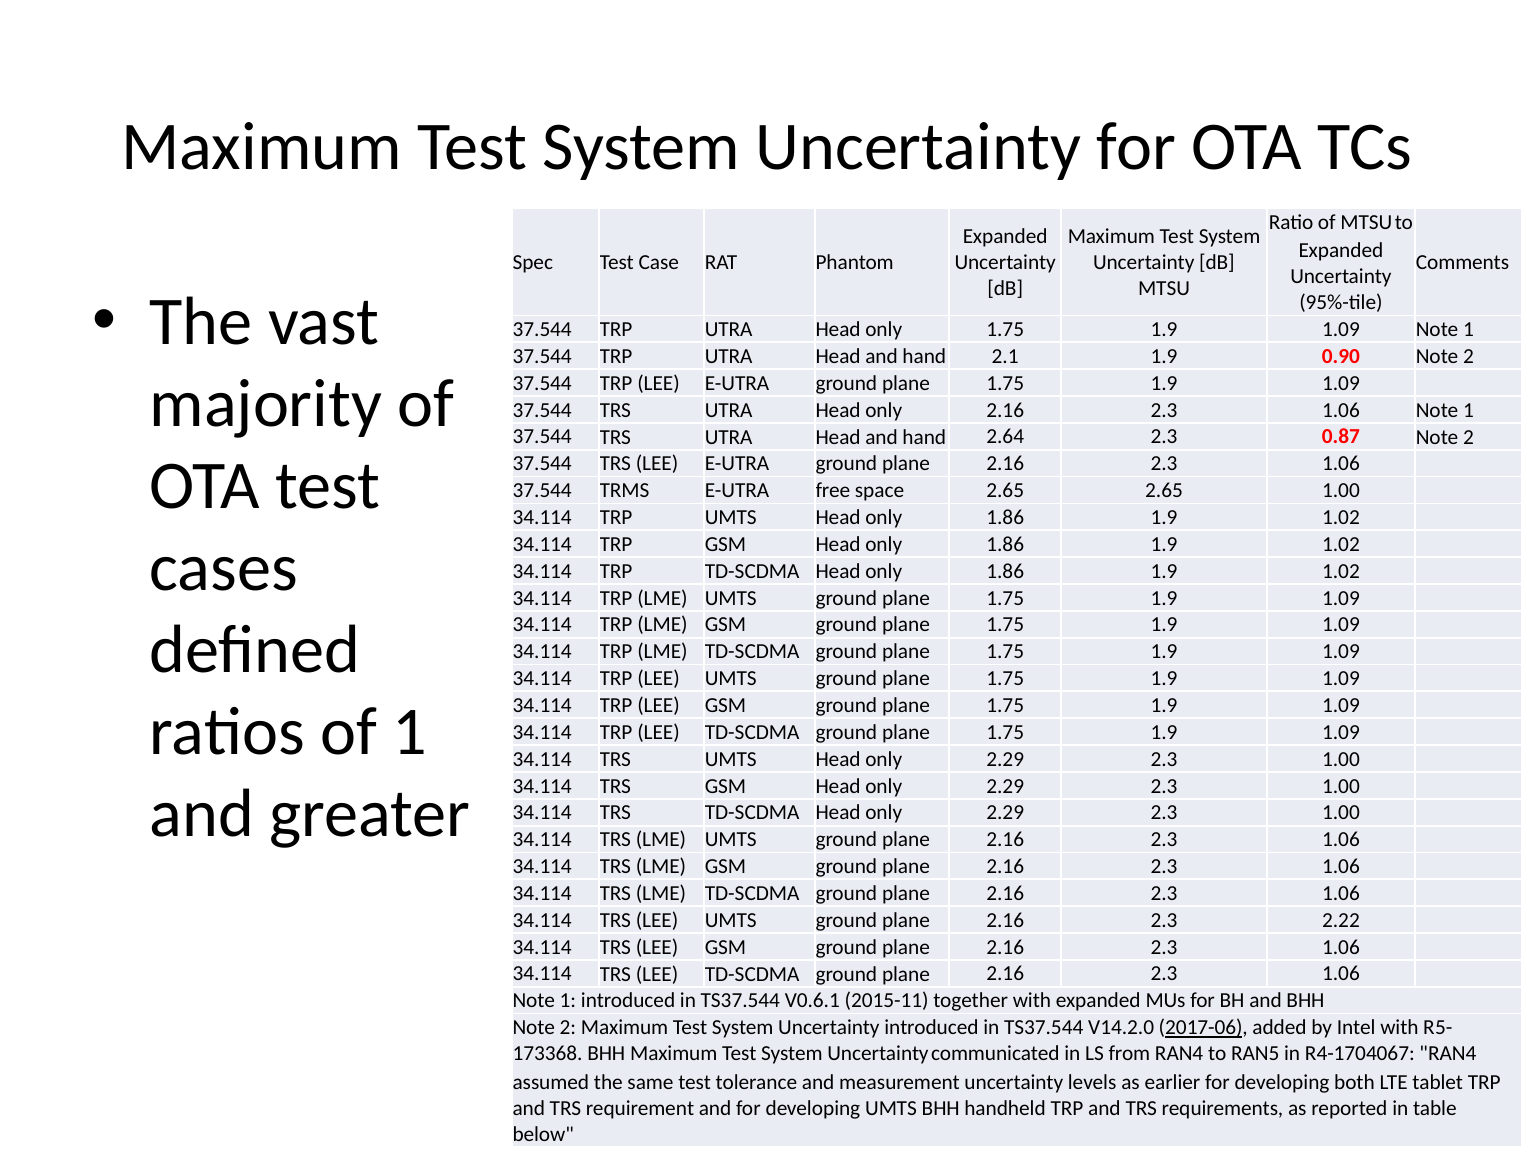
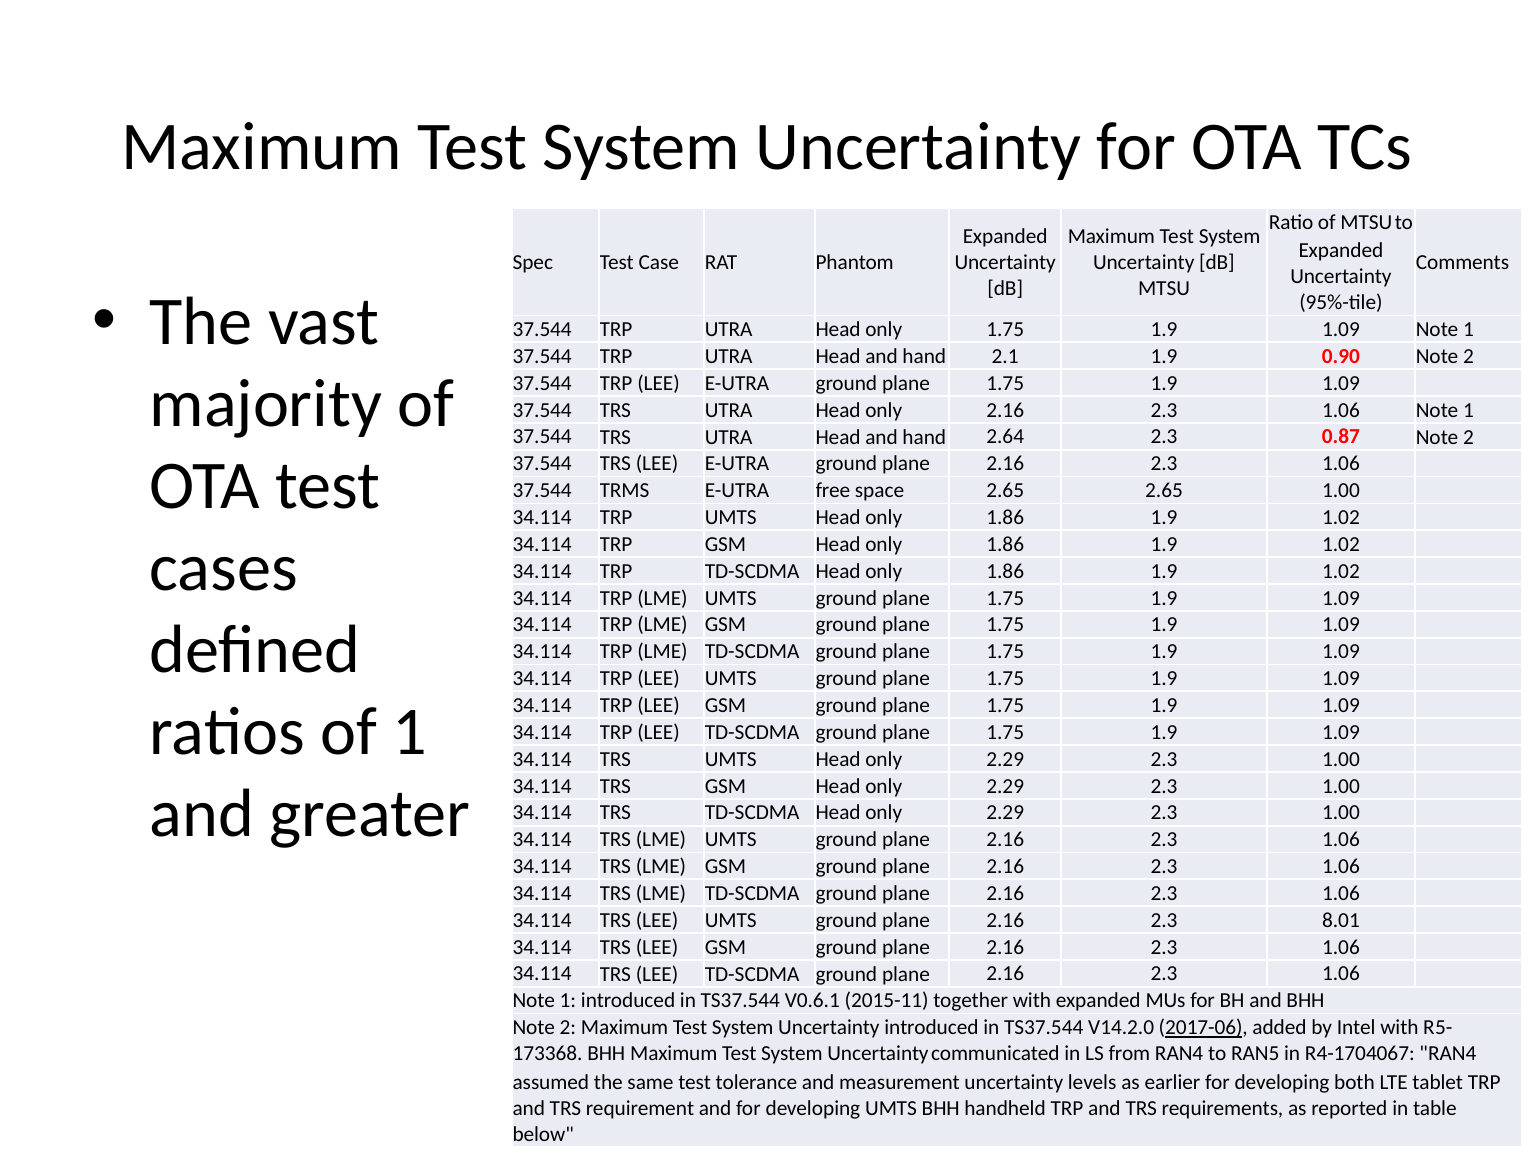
2.22: 2.22 -> 8.01
